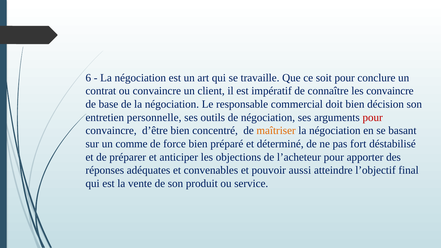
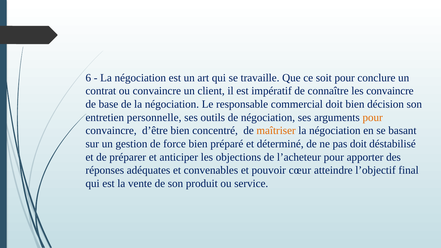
pour at (373, 117) colour: red -> orange
comme: comme -> gestion
pas fort: fort -> doit
aussi: aussi -> cœur
